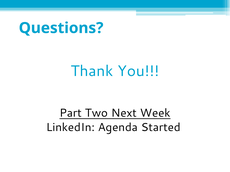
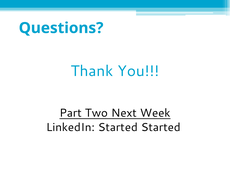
LinkedIn Agenda: Agenda -> Started
